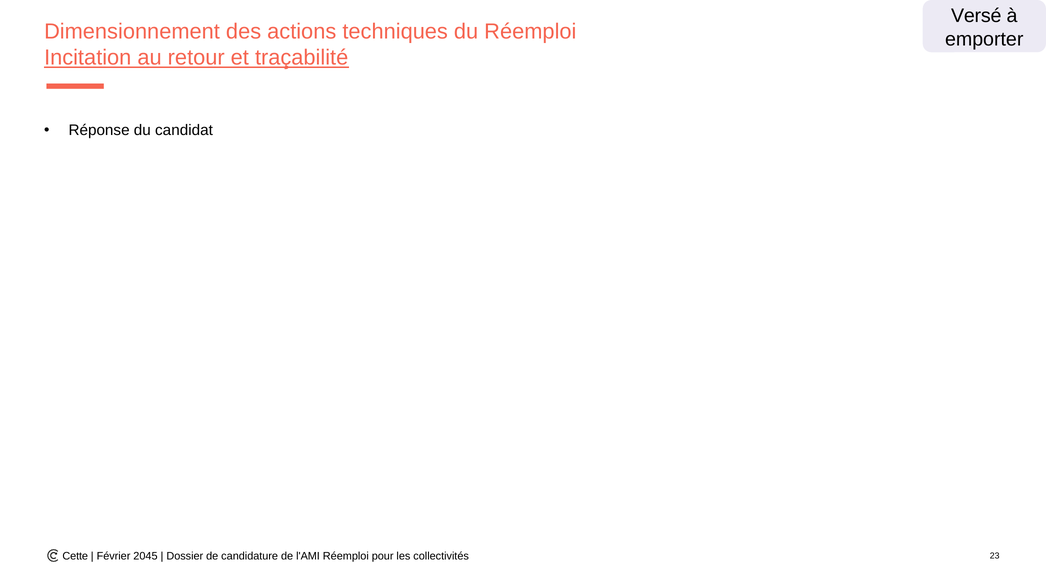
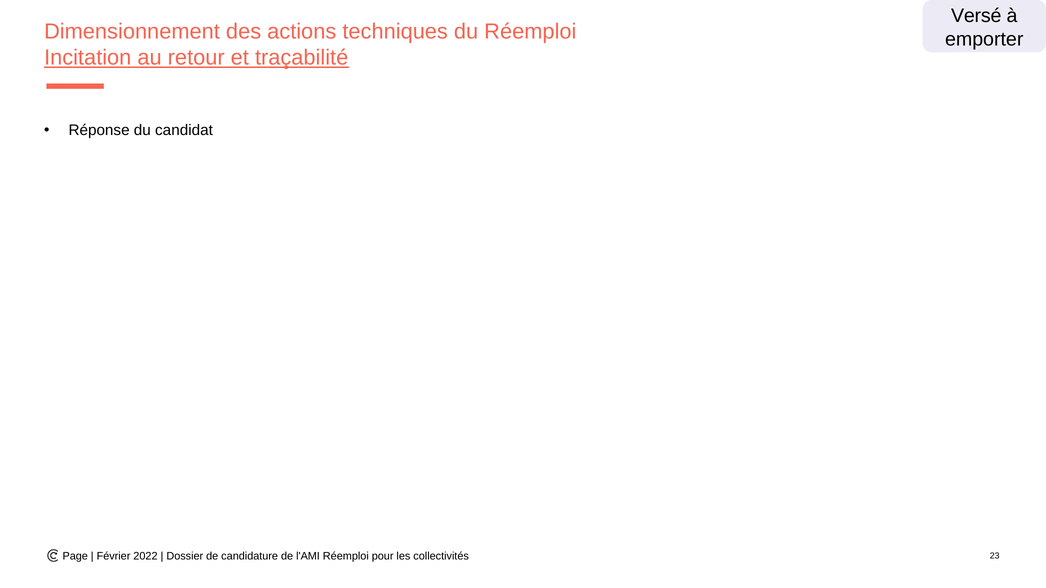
Cette: Cette -> Page
2045: 2045 -> 2022
